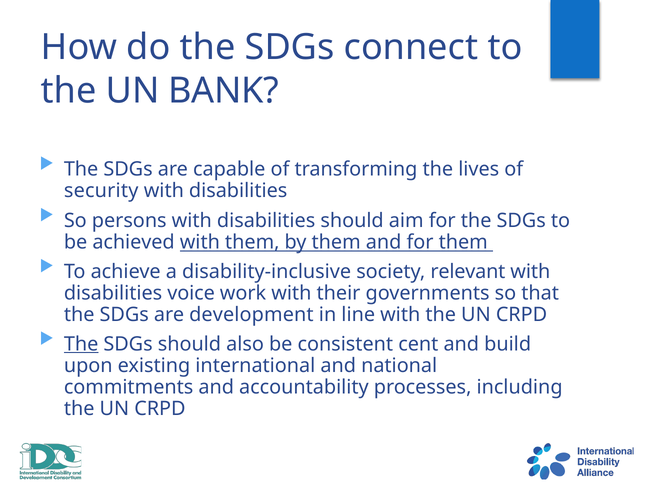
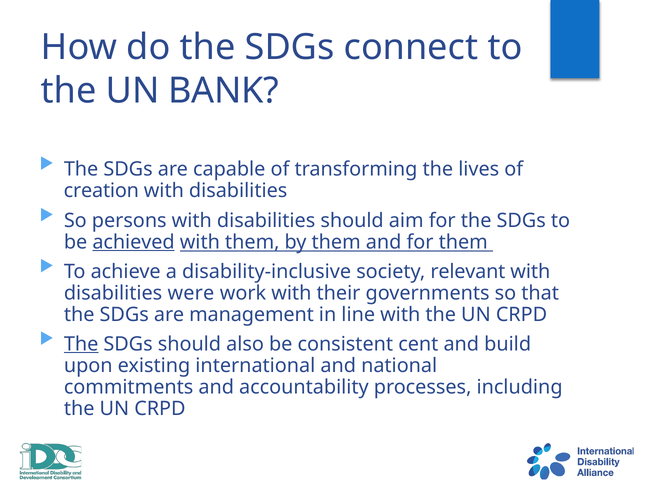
security: security -> creation
achieved underline: none -> present
voice: voice -> were
development: development -> management
